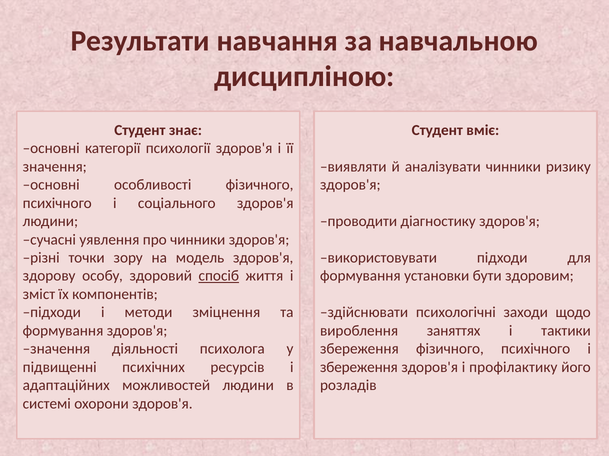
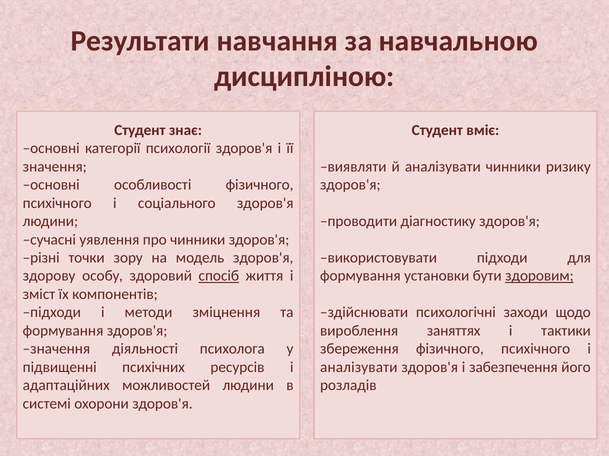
здоровим underline: none -> present
збереження at (359, 368): збереження -> аналізувати
профілактику: профілактику -> забезпечення
